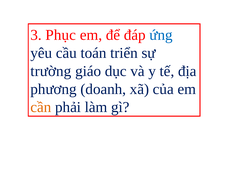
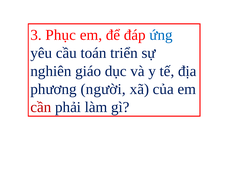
trường: trường -> nghiên
doanh: doanh -> người
cần colour: orange -> red
